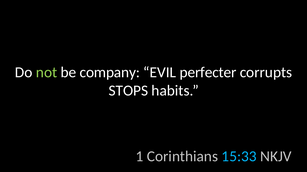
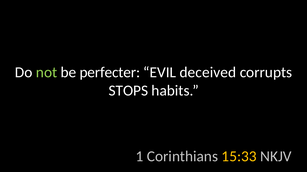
company: company -> perfecter
perfecter: perfecter -> deceived
15:33 colour: light blue -> yellow
